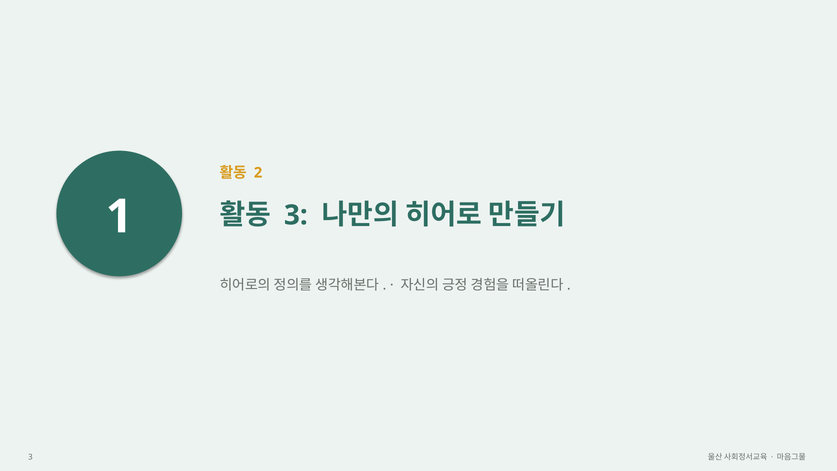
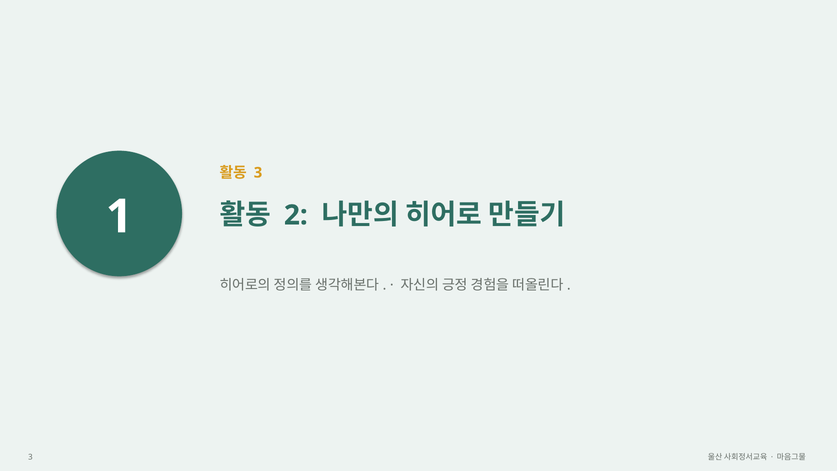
2 at (258, 173): 2 -> 3
3 at (296, 215): 3 -> 2
